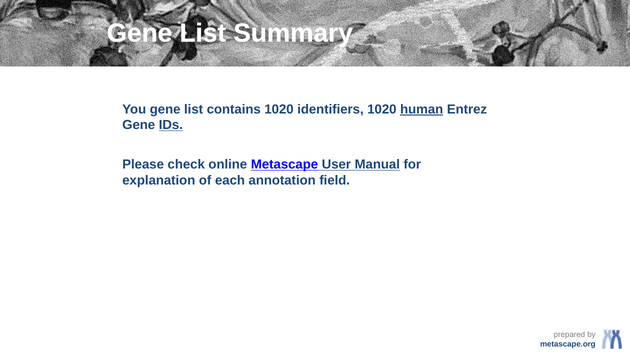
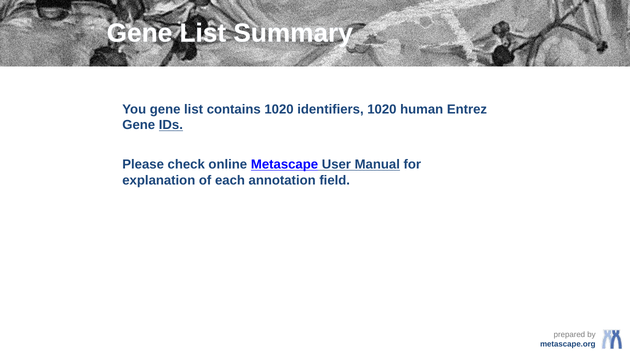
human underline: present -> none
